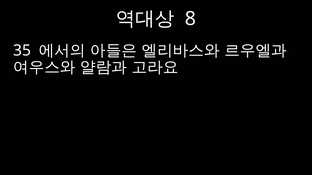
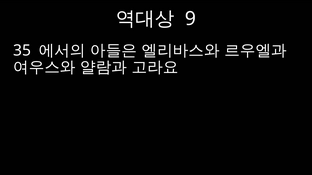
8: 8 -> 9
